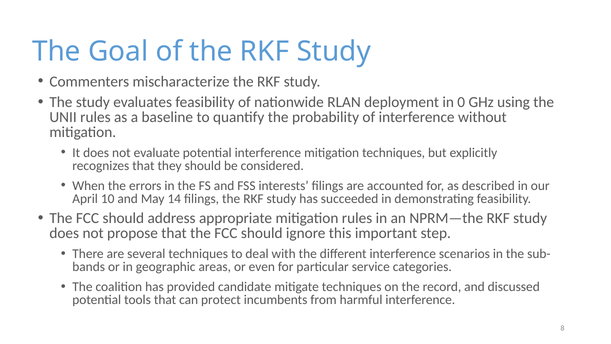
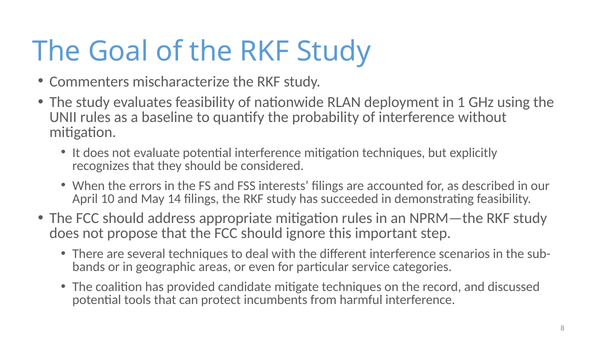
0: 0 -> 1
